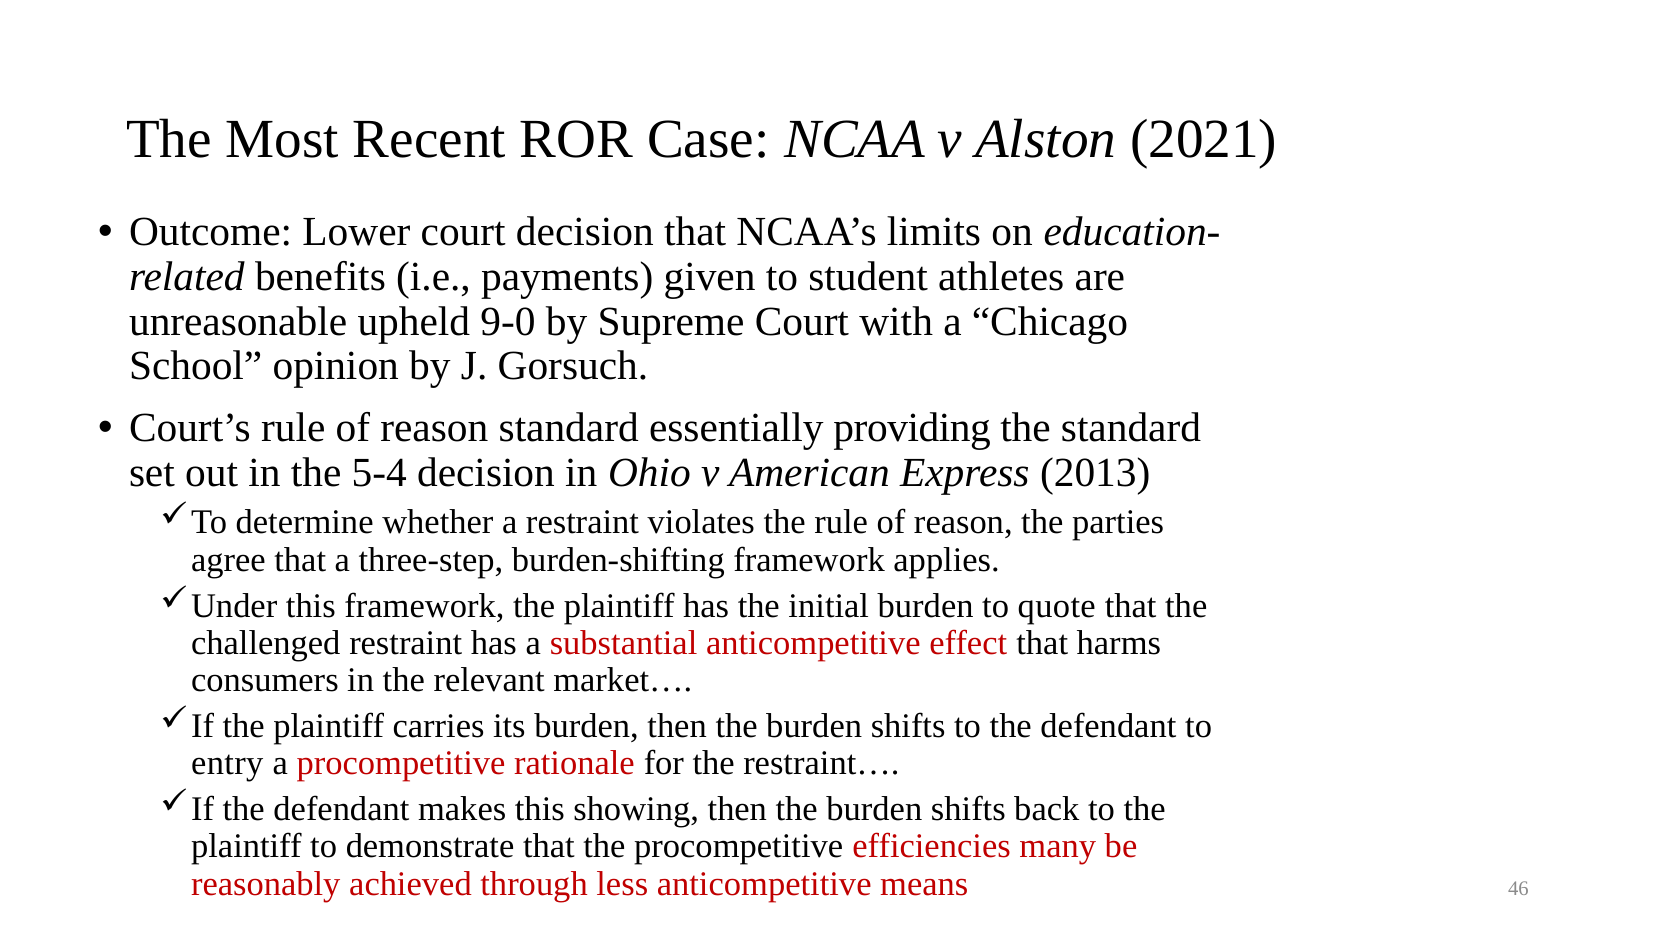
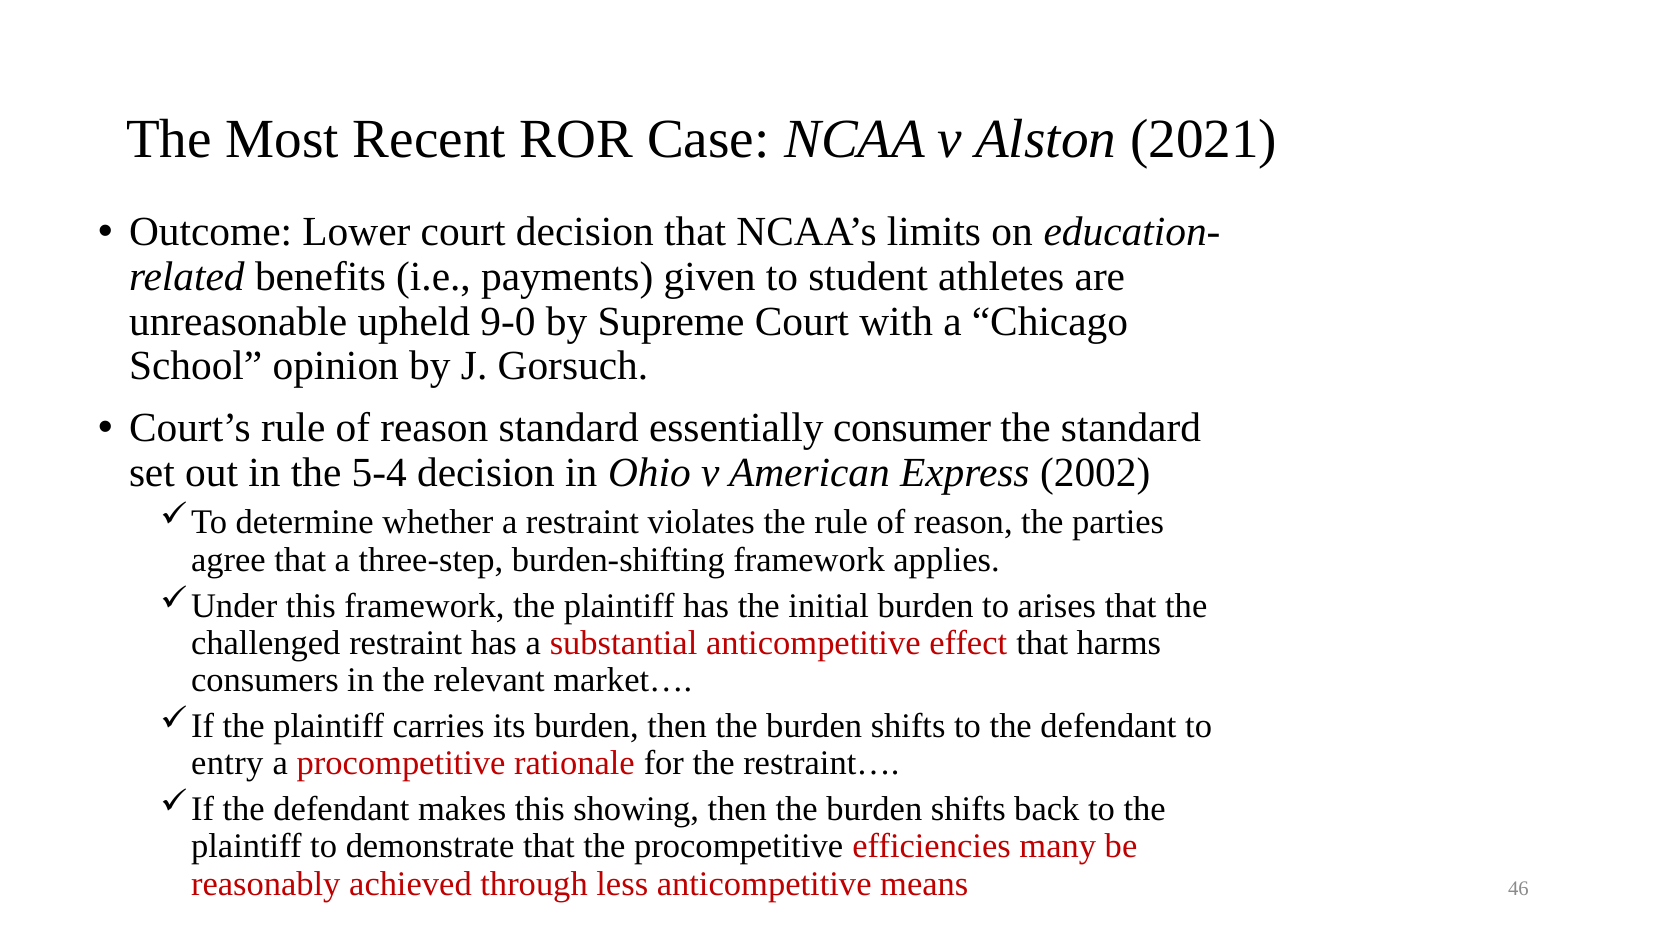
providing: providing -> consumer
2013: 2013 -> 2002
quote: quote -> arises
